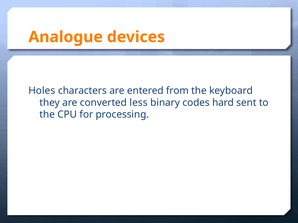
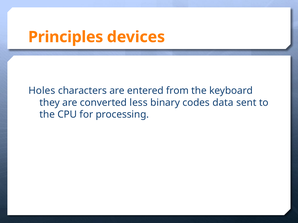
Analogue: Analogue -> Principles
hard: hard -> data
